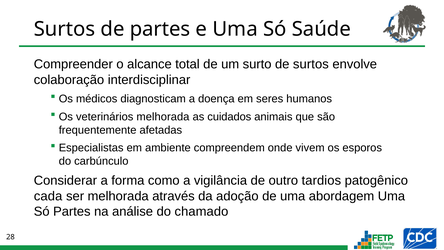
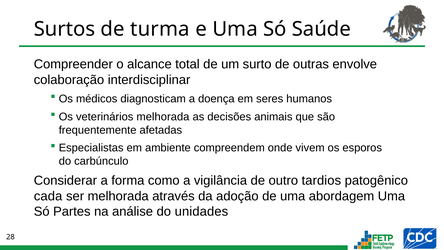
de partes: partes -> turma
de surtos: surtos -> outras
cuidados: cuidados -> decisões
chamado: chamado -> unidades
